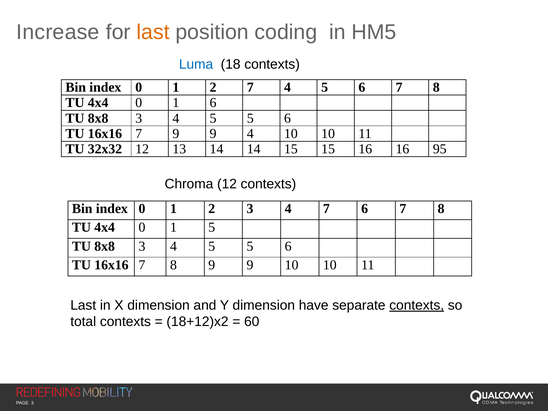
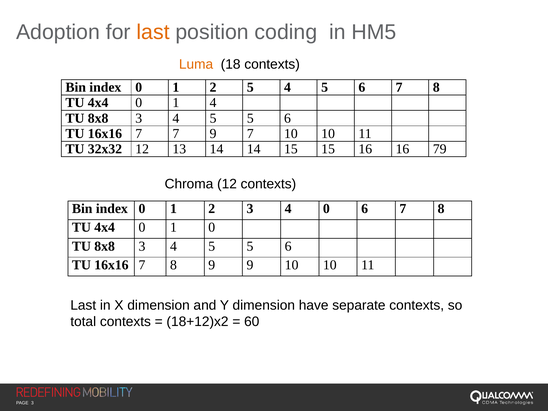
Increase: Increase -> Adoption
Luma colour: blue -> orange
2 7: 7 -> 5
1 6: 6 -> 4
7 9: 9 -> 7
9 4: 4 -> 7
95: 95 -> 79
4 7: 7 -> 0
1 5: 5 -> 0
contexts at (417, 305) underline: present -> none
